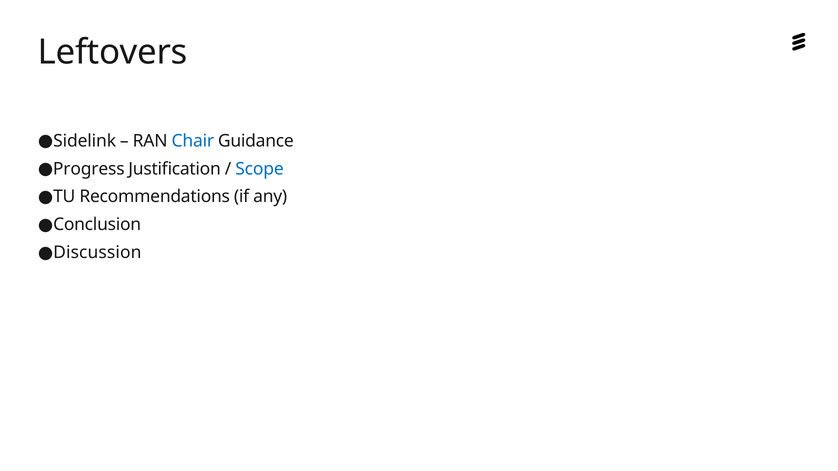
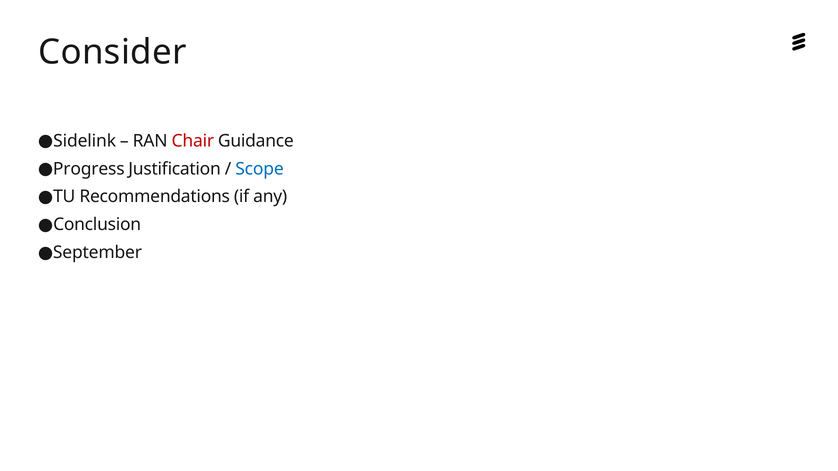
Leftovers: Leftovers -> Consider
Chair colour: blue -> red
Discussion: Discussion -> September
